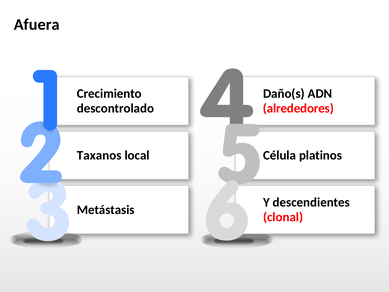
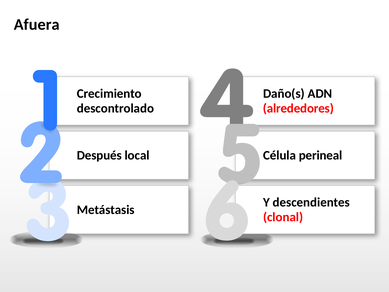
Taxanos: Taxanos -> Después
platinos: platinos -> perineal
